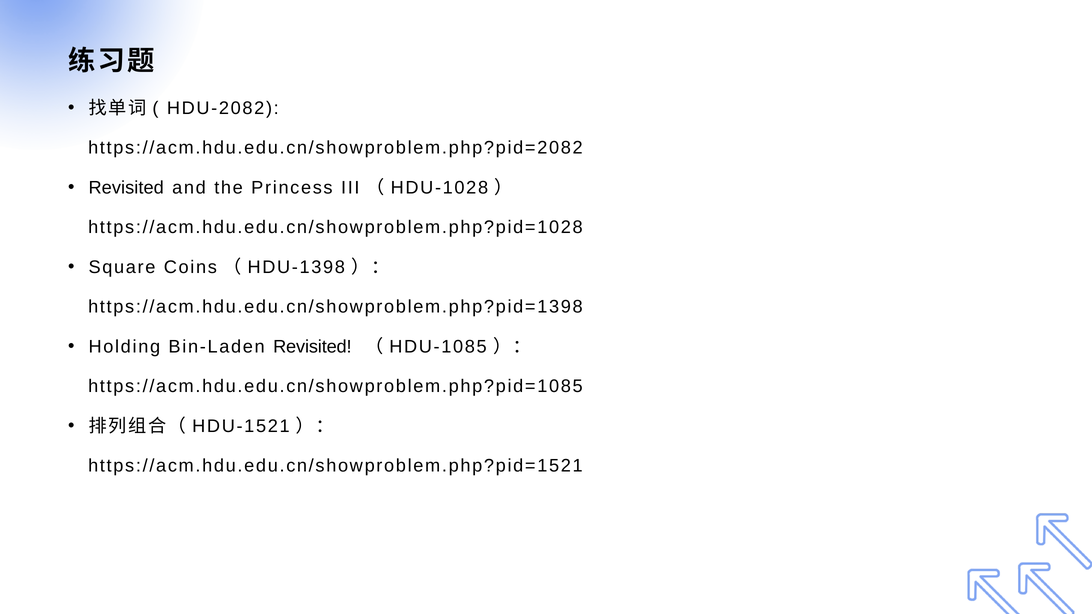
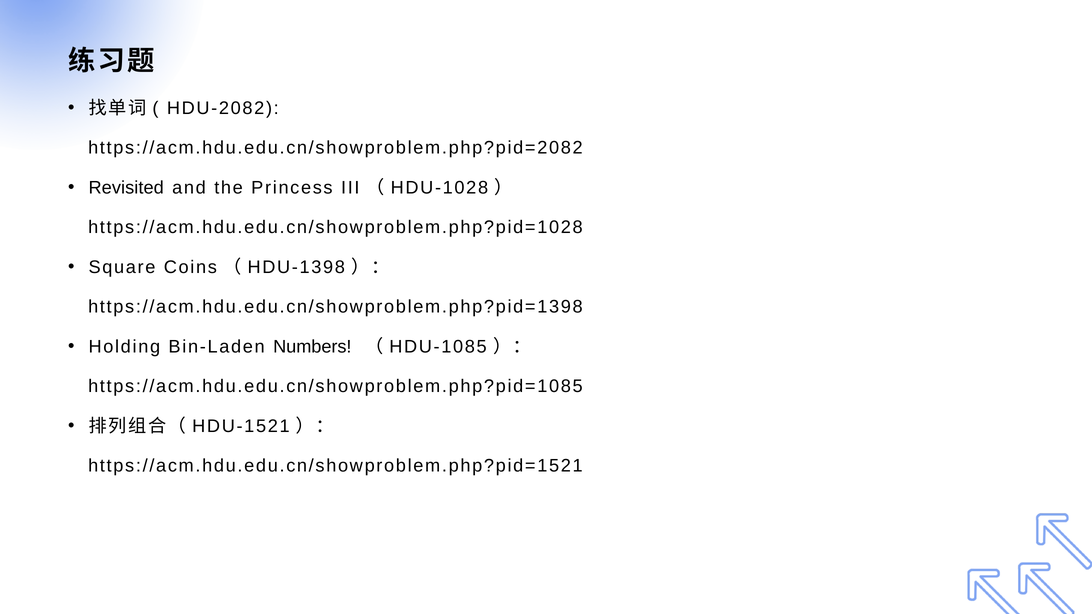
Bin-Laden Revisited: Revisited -> Numbers
